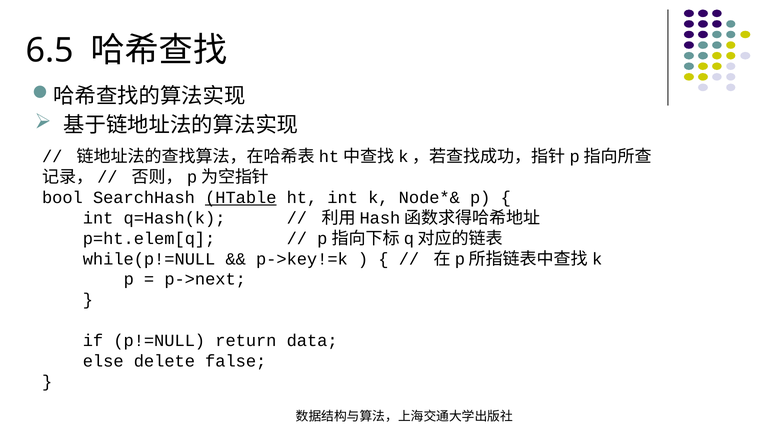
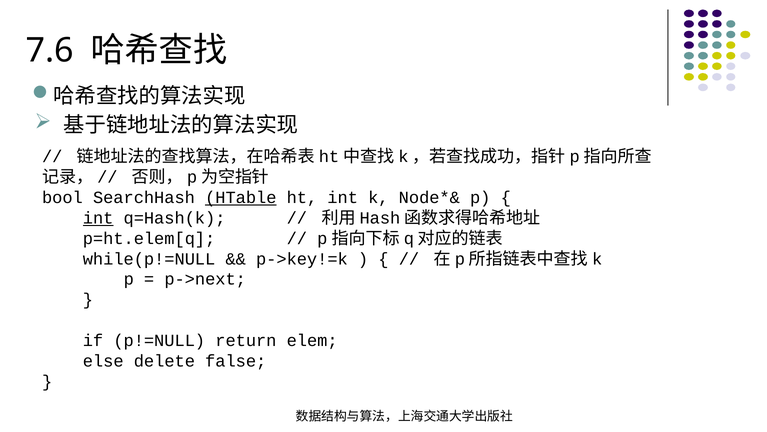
6.5: 6.5 -> 7.6
int at (98, 218) underline: none -> present
data: data -> elem
